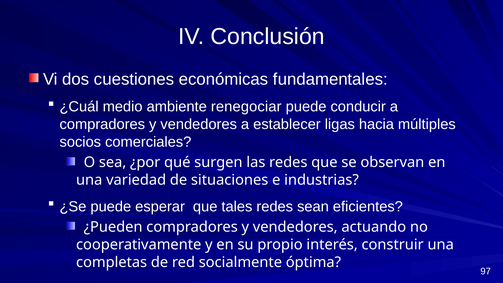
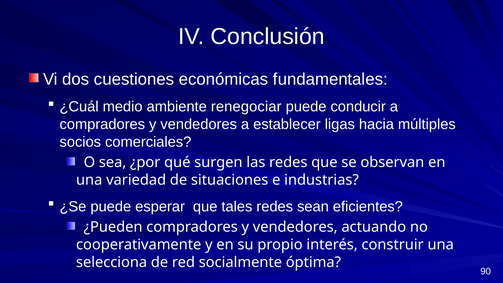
completas: completas -> selecciona
97: 97 -> 90
